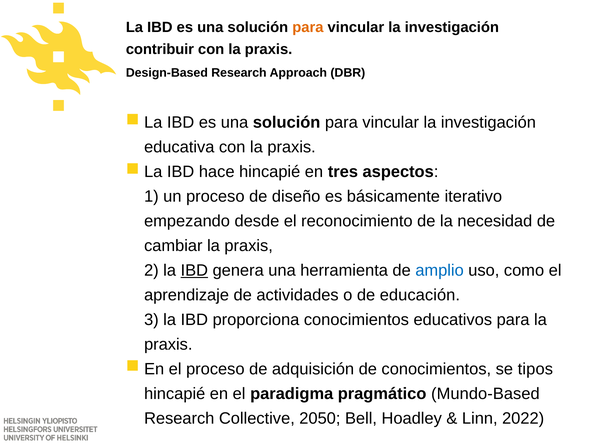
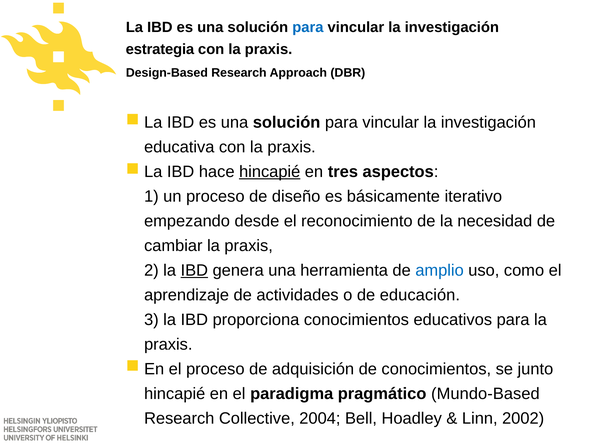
para at (308, 27) colour: orange -> blue
contribuir: contribuir -> estrategia
hincapié at (270, 172) underline: none -> present
tipos: tipos -> junto
2050: 2050 -> 2004
2022: 2022 -> 2002
